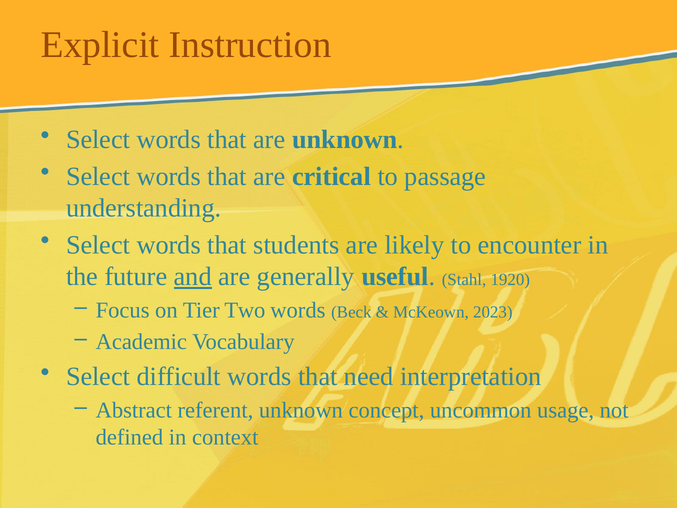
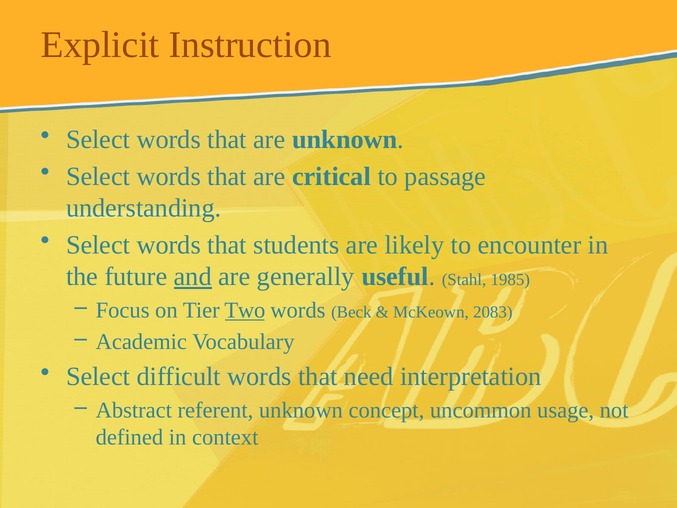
1920: 1920 -> 1985
Two underline: none -> present
2023: 2023 -> 2083
